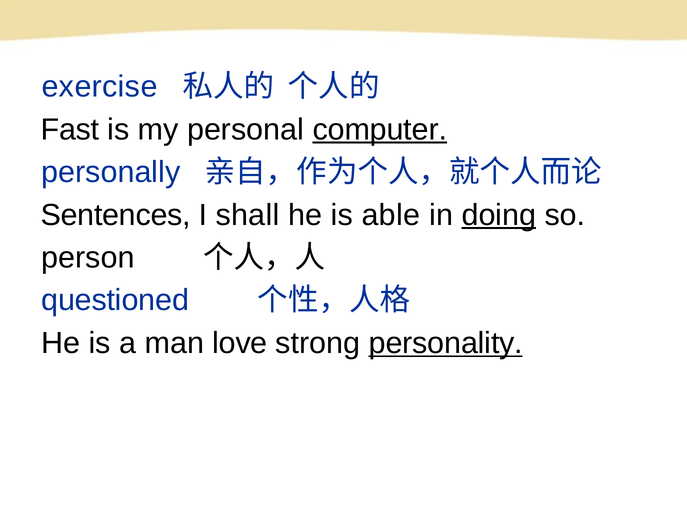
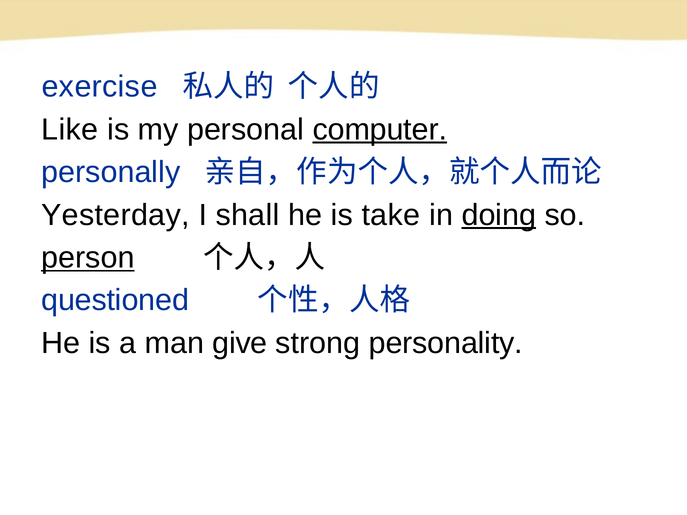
Fast: Fast -> Like
Sentences: Sentences -> Yesterday
able: able -> take
person underline: none -> present
love: love -> give
personality underline: present -> none
